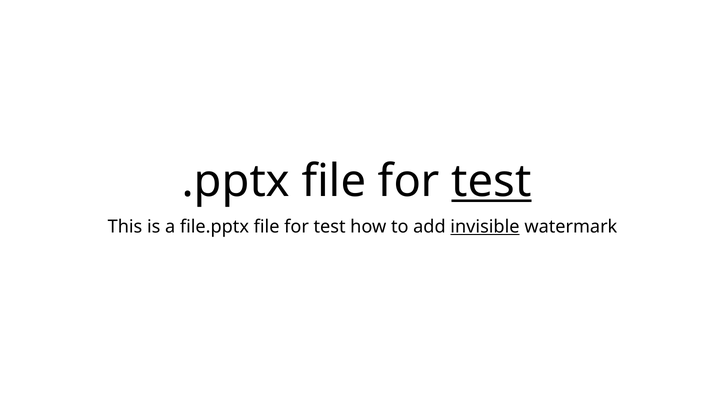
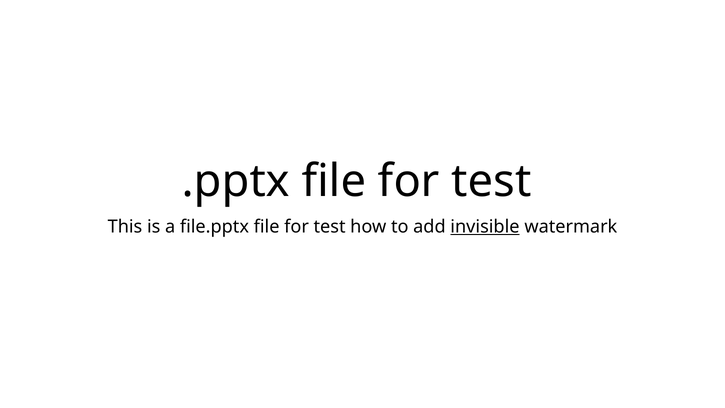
test at (491, 181) underline: present -> none
